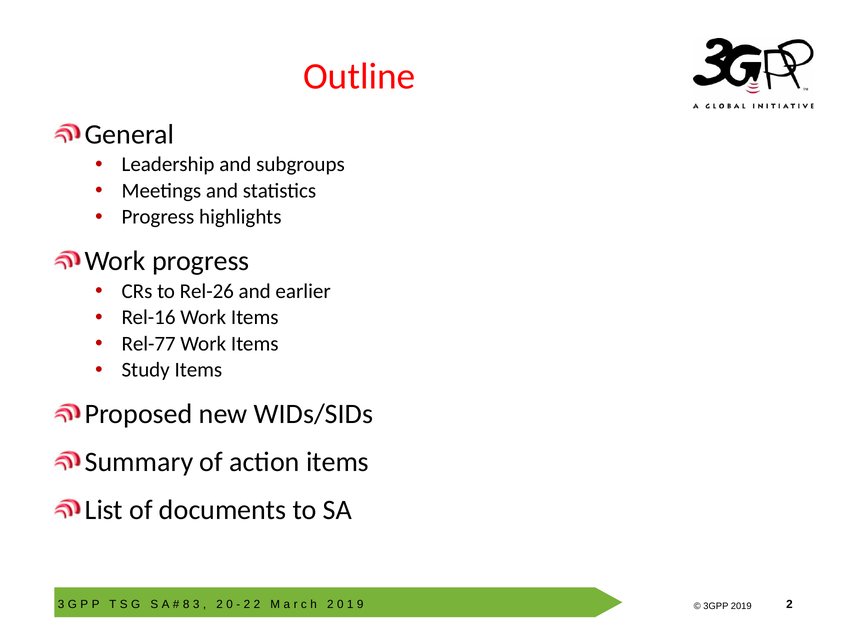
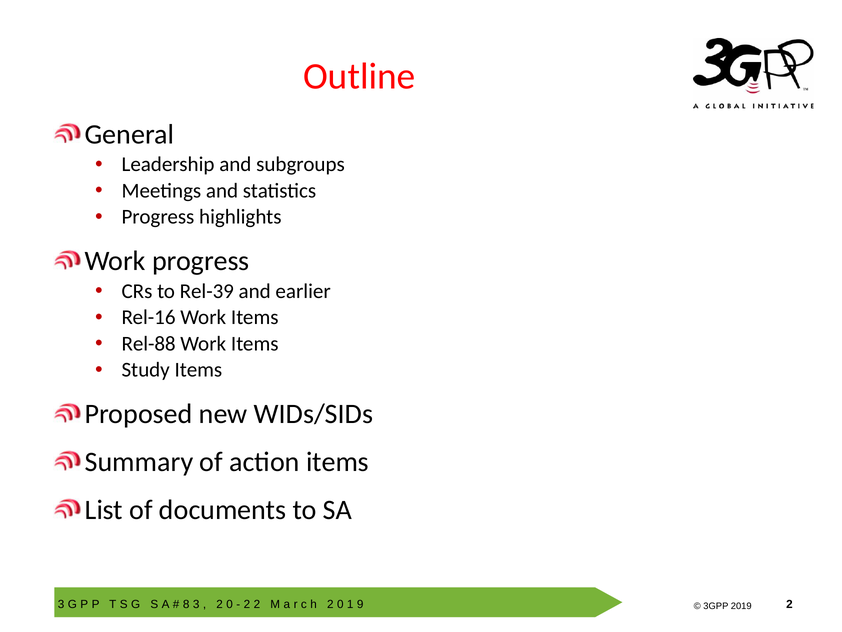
Rel-26: Rel-26 -> Rel-39
Rel-77: Rel-77 -> Rel-88
